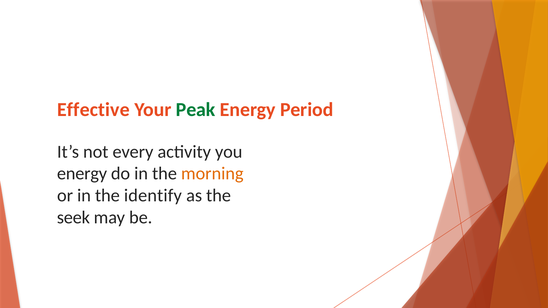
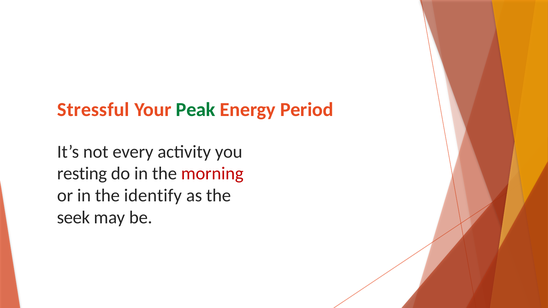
Effective: Effective -> Stressful
energy at (82, 174): energy -> resting
morning colour: orange -> red
